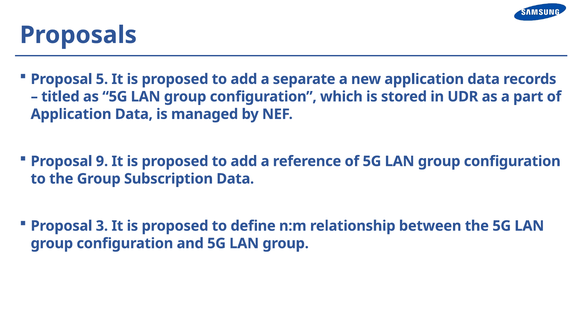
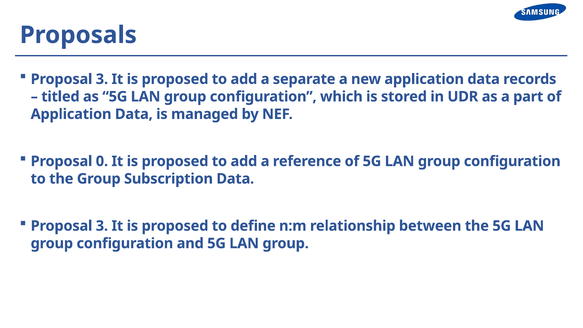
5 at (102, 79): 5 -> 3
9: 9 -> 0
